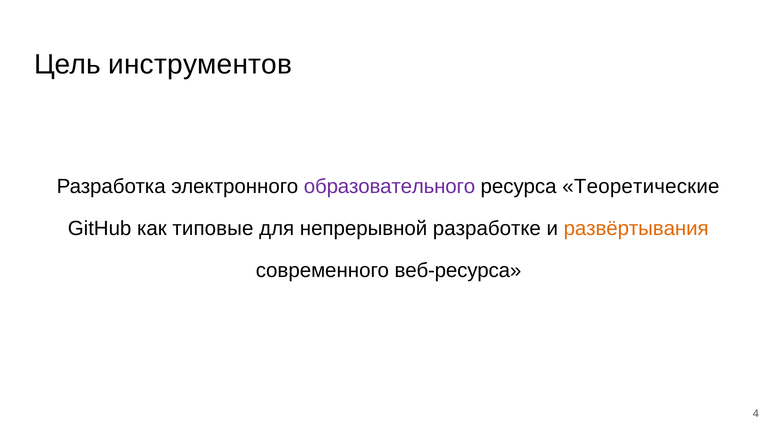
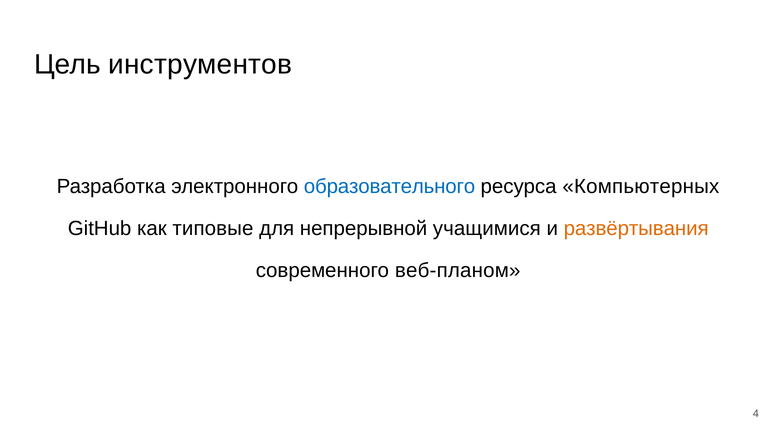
образовательного colour: purple -> blue
Теоретические: Теоретические -> Компьютерных
разработке: разработке -> учащимися
веб-ресурса: веб-ресурса -> веб-планом
